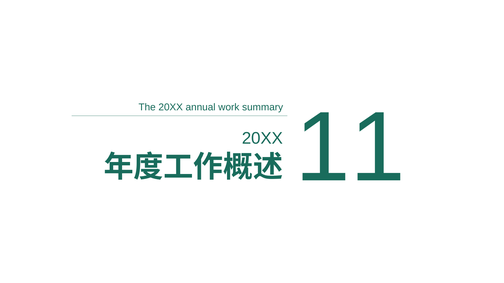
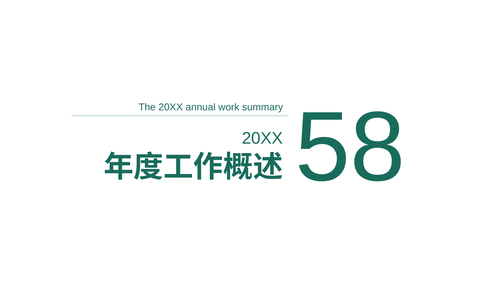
11: 11 -> 58
